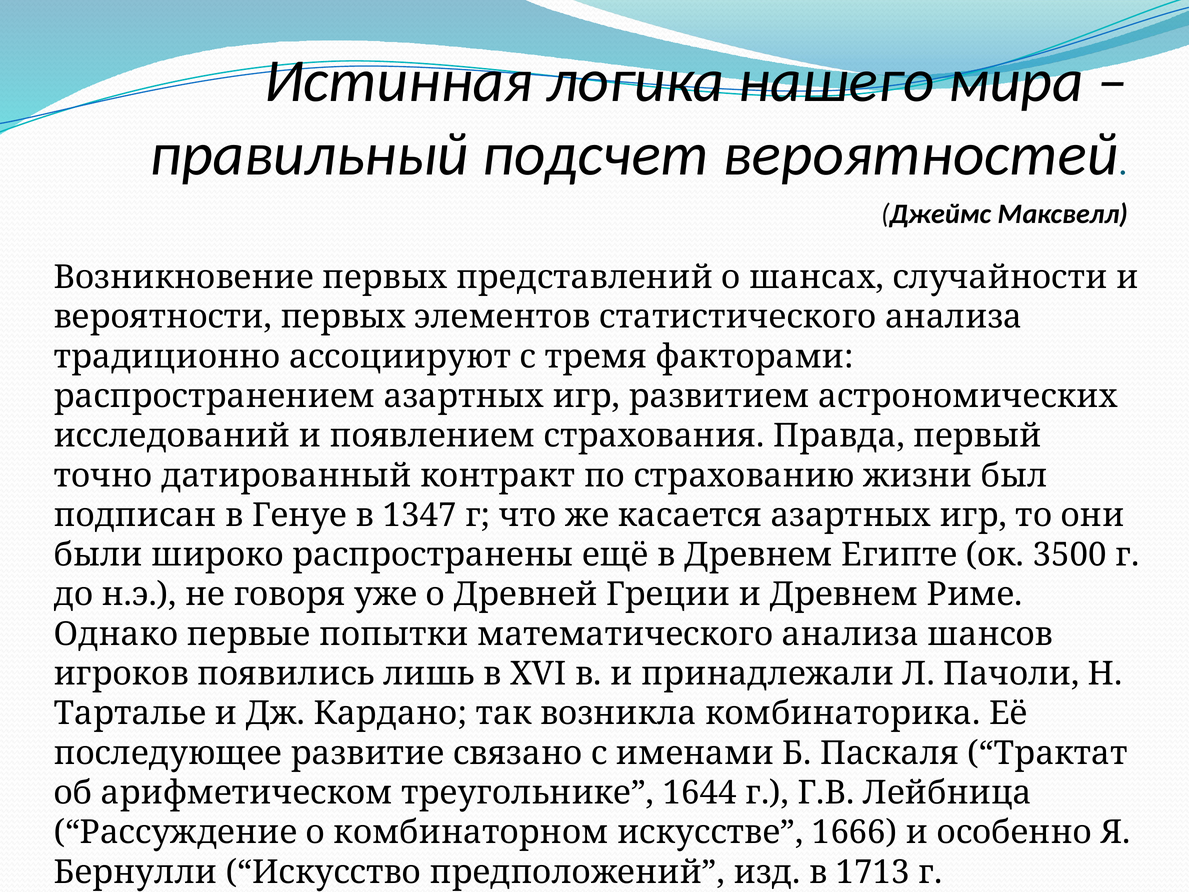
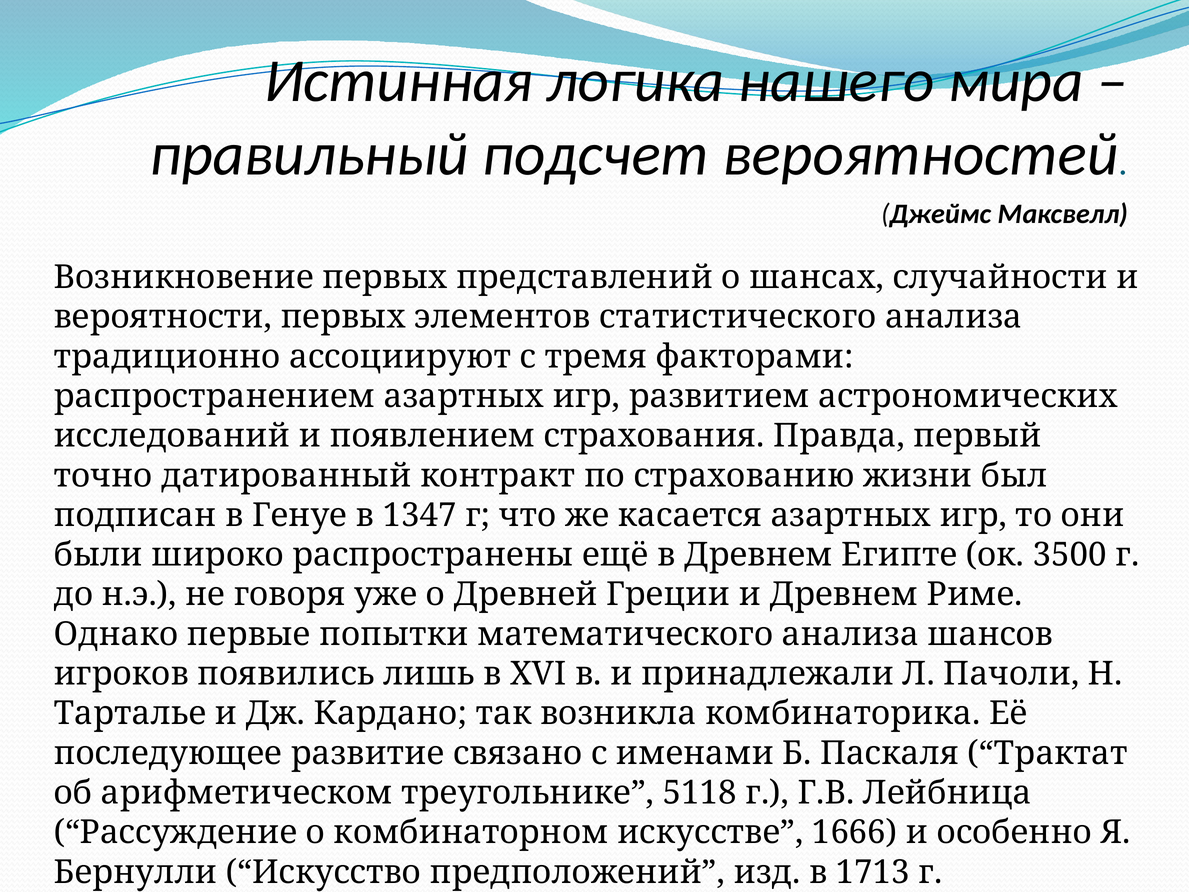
1644: 1644 -> 5118
